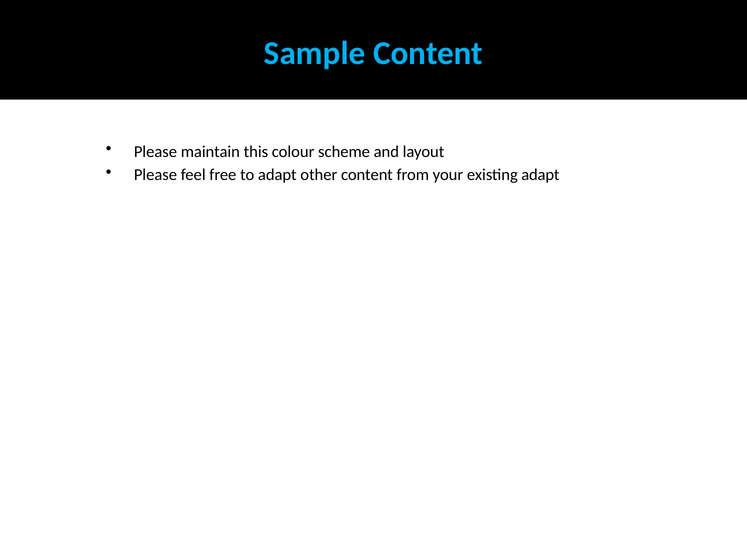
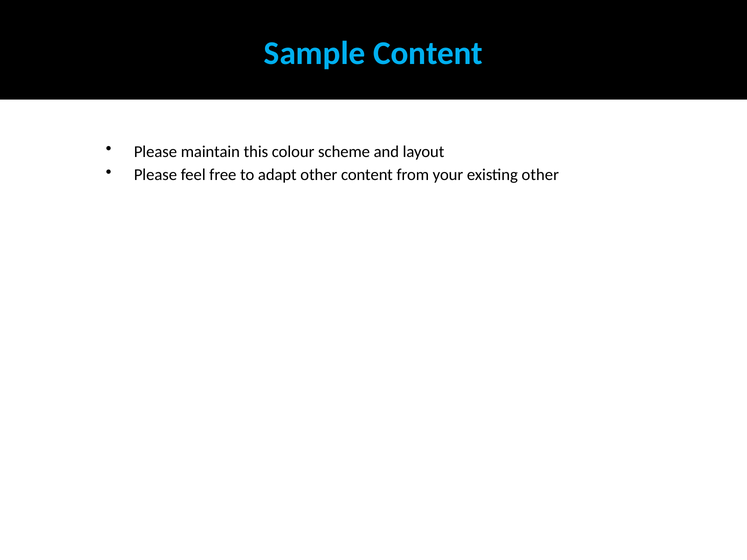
existing adapt: adapt -> other
